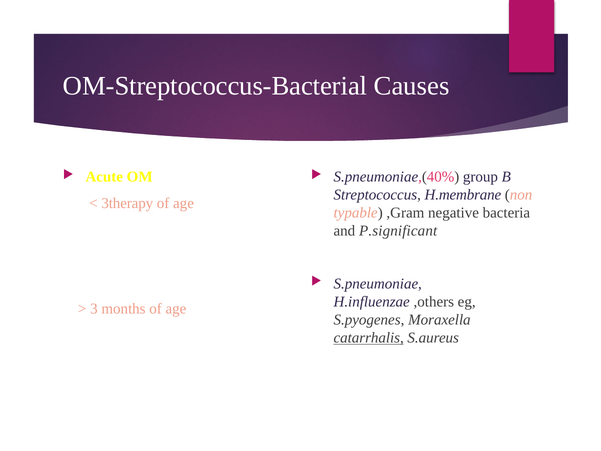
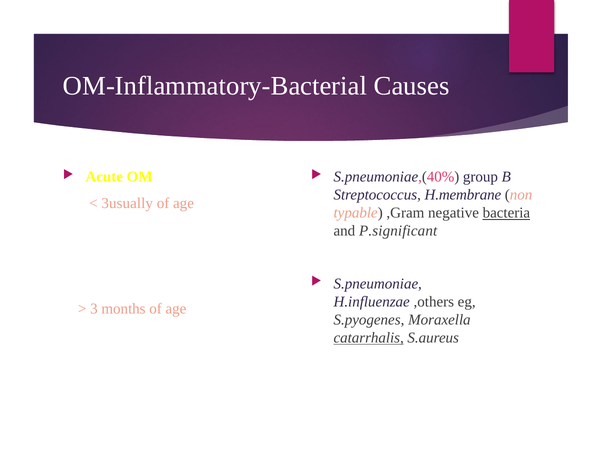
OM-Streptococcus-Bacterial: OM-Streptococcus-Bacterial -> OM-Inflammatory-Bacterial
3therapy: 3therapy -> 3usually
bacteria underline: none -> present
